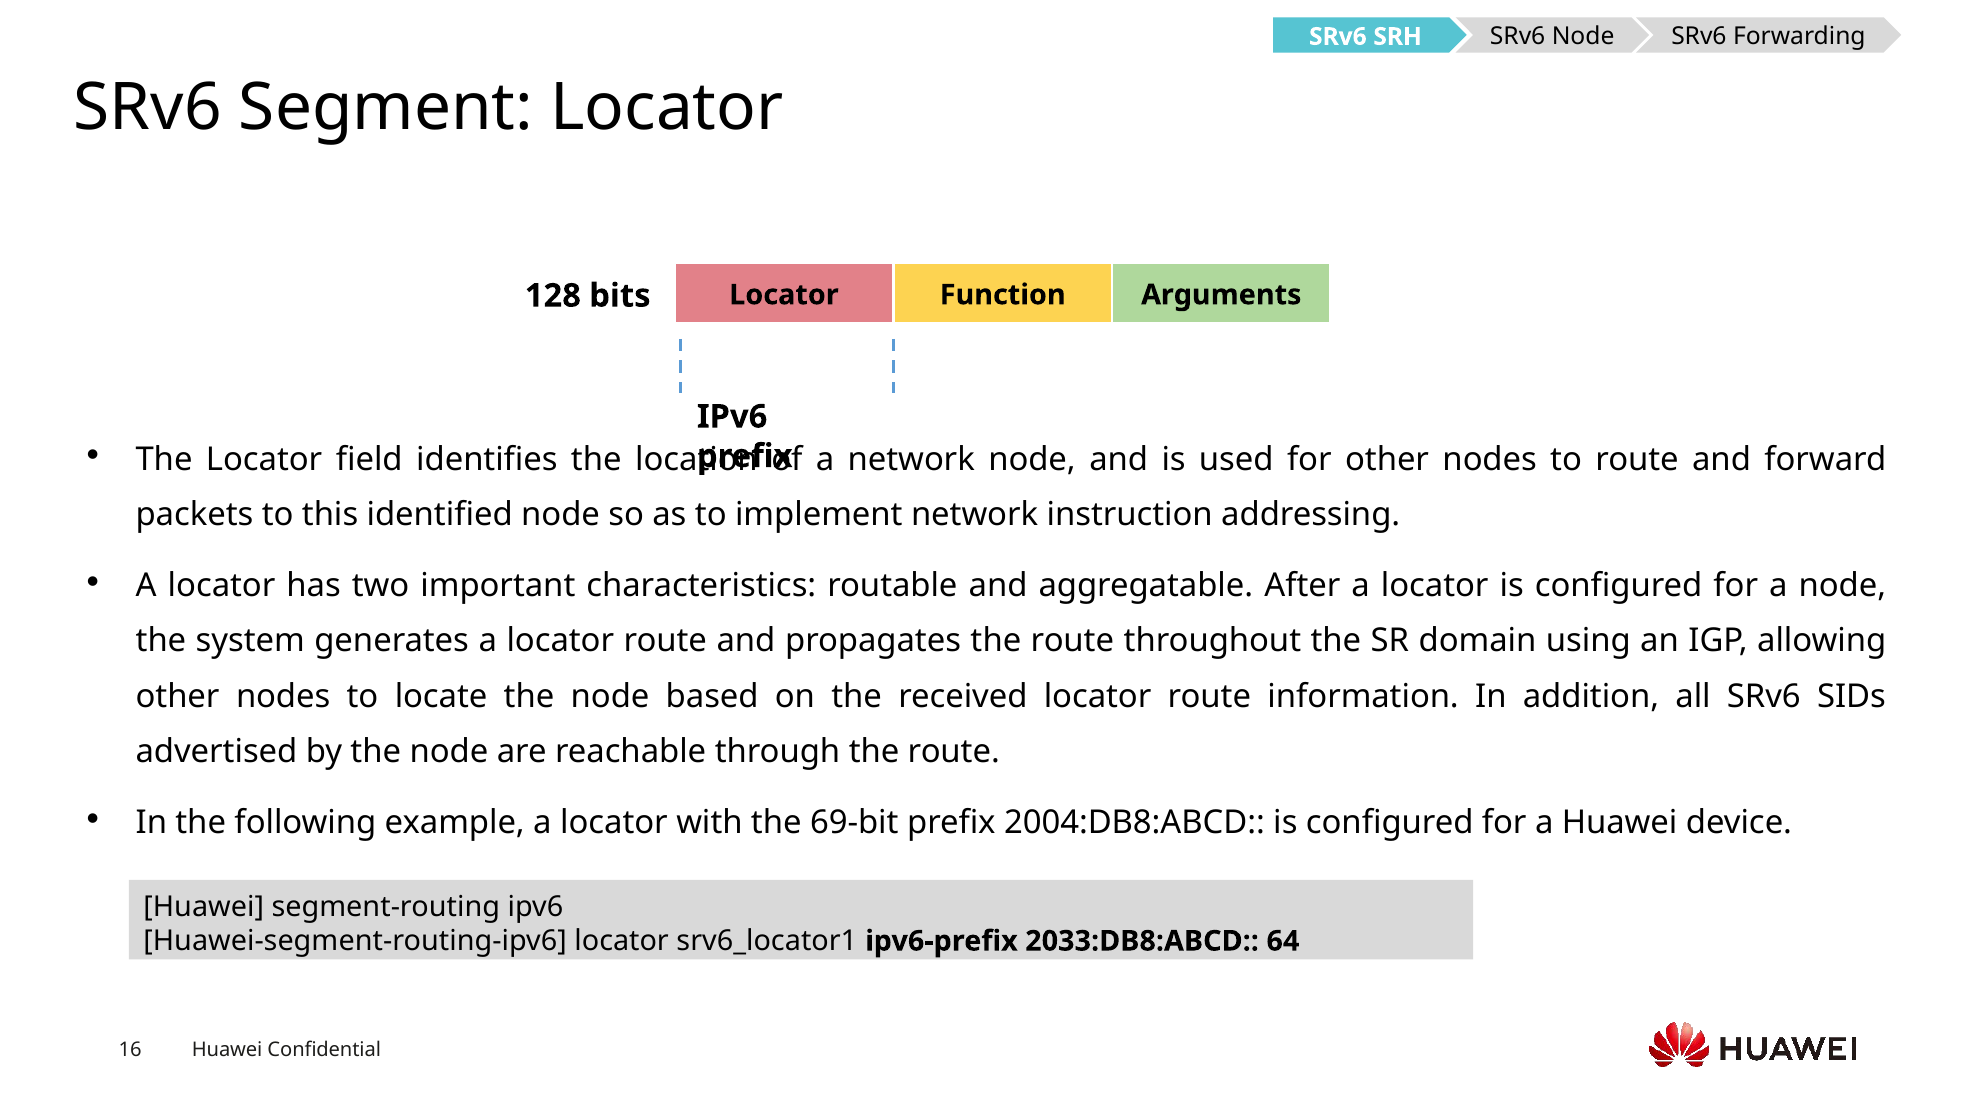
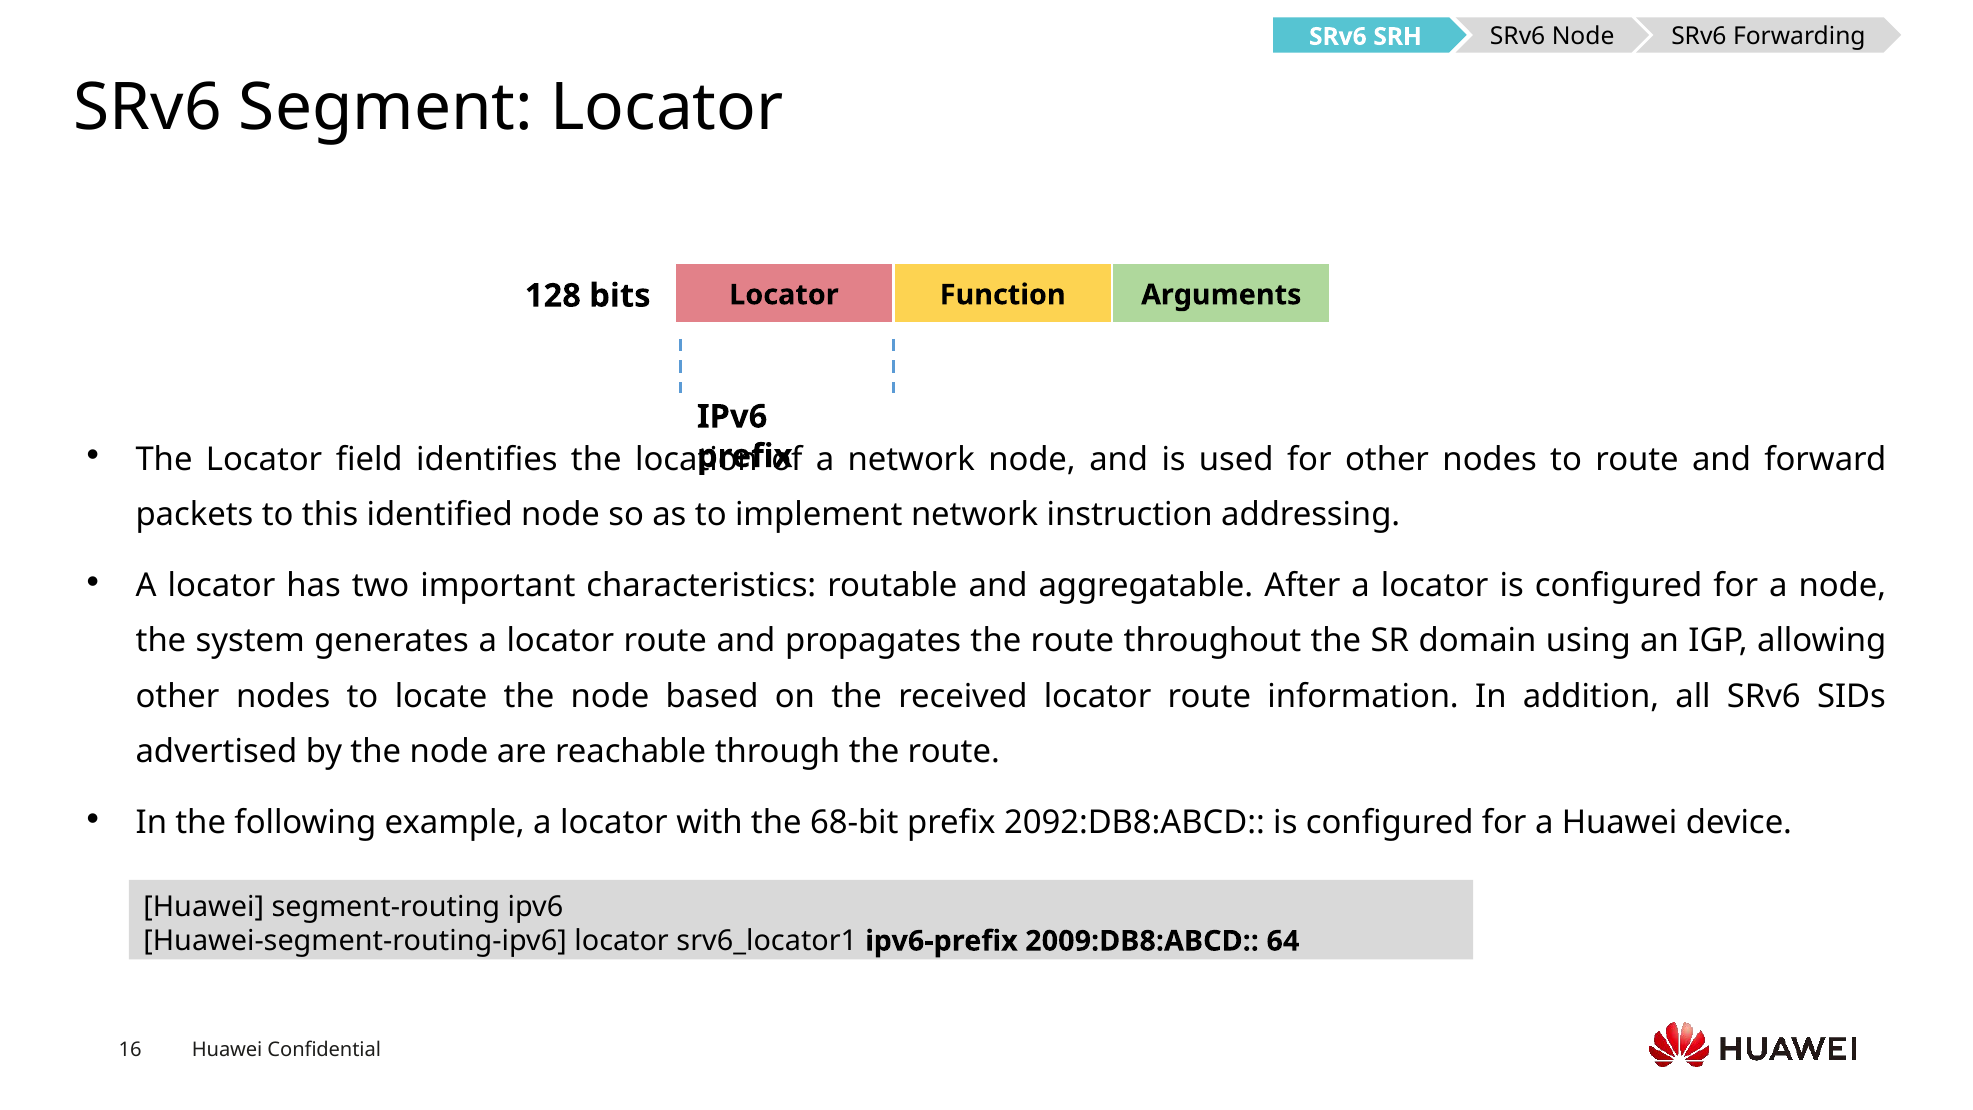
69-bit: 69-bit -> 68-bit
2004:DB8:ABCD: 2004:DB8:ABCD -> 2092:DB8:ABCD
2033:DB8:ABCD: 2033:DB8:ABCD -> 2009:DB8:ABCD
